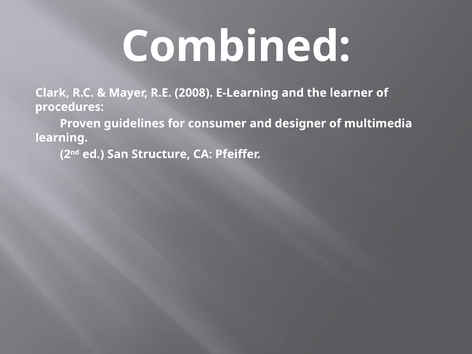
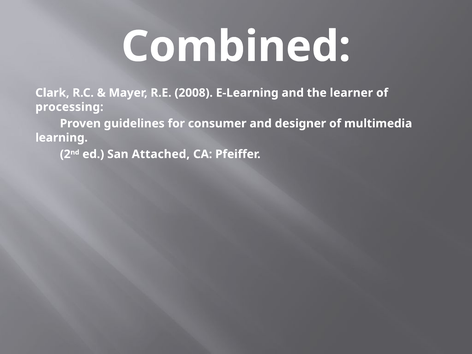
procedures: procedures -> processing
Structure: Structure -> Attached
